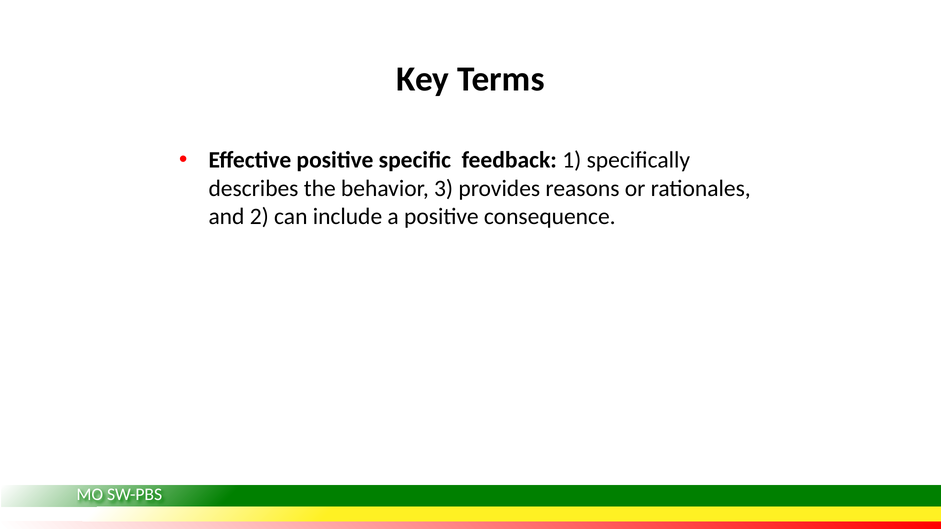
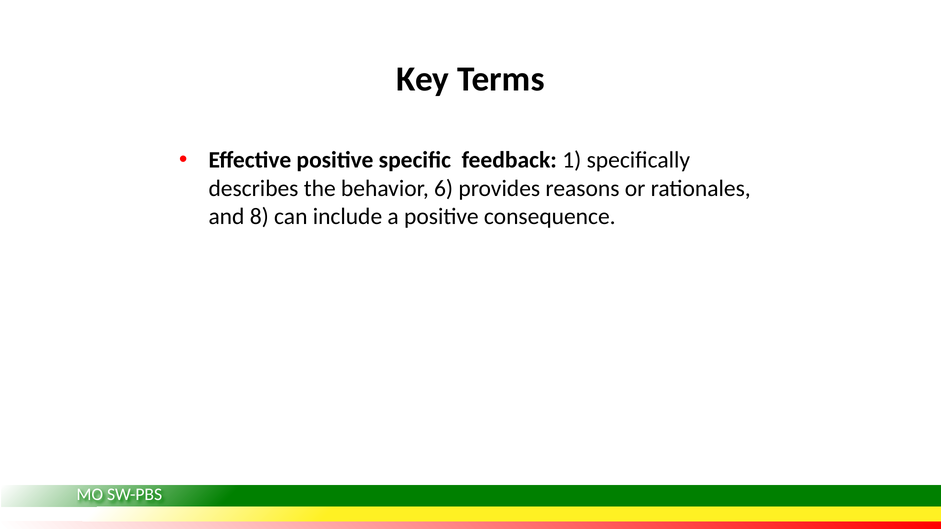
3: 3 -> 6
2: 2 -> 8
